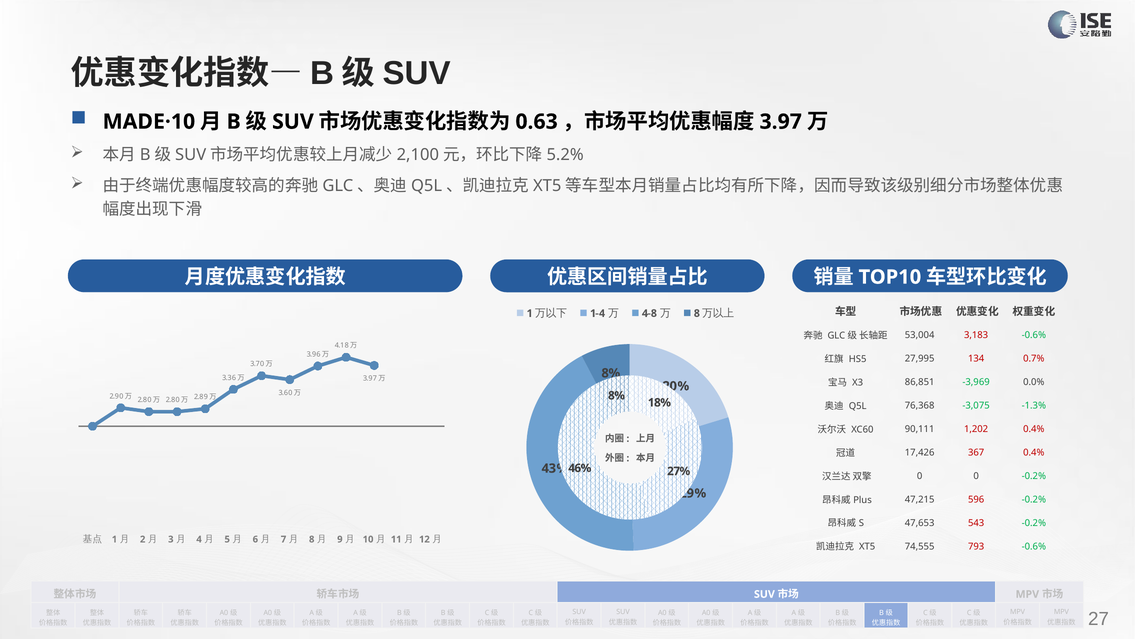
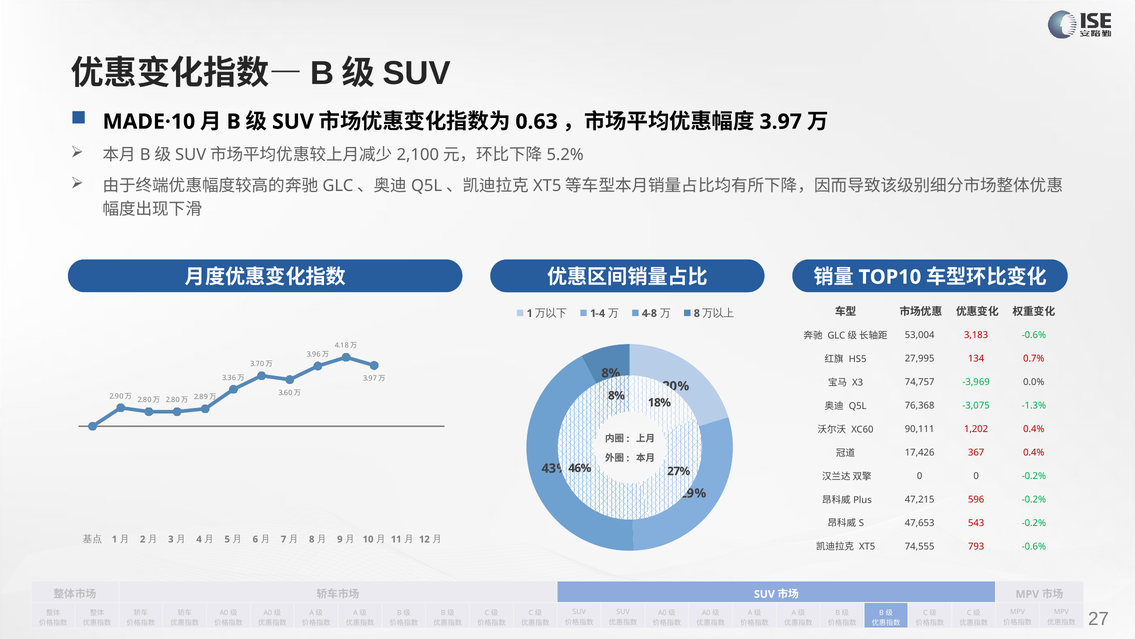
86,851: 86,851 -> 74,757
